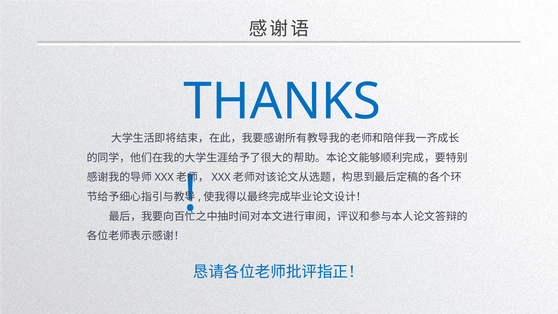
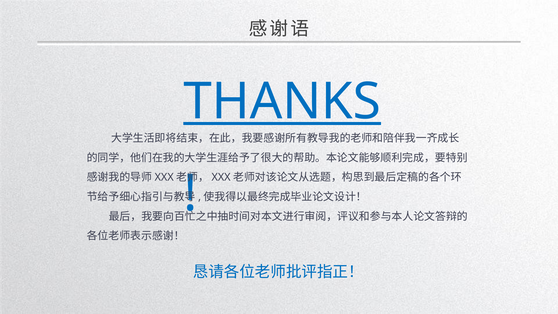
THANKS underline: none -> present
